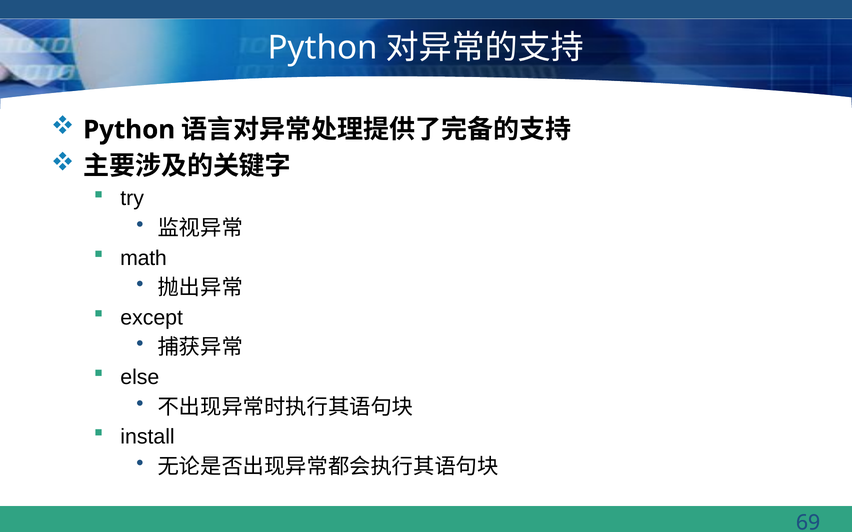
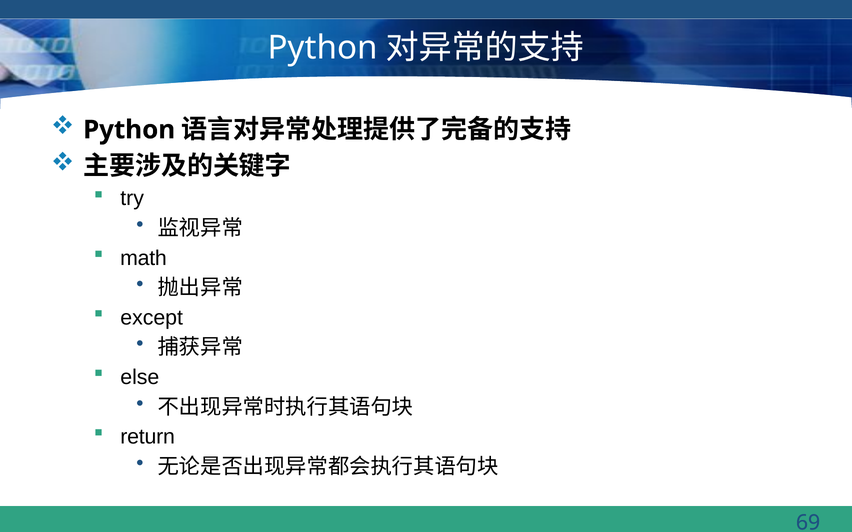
install: install -> return
